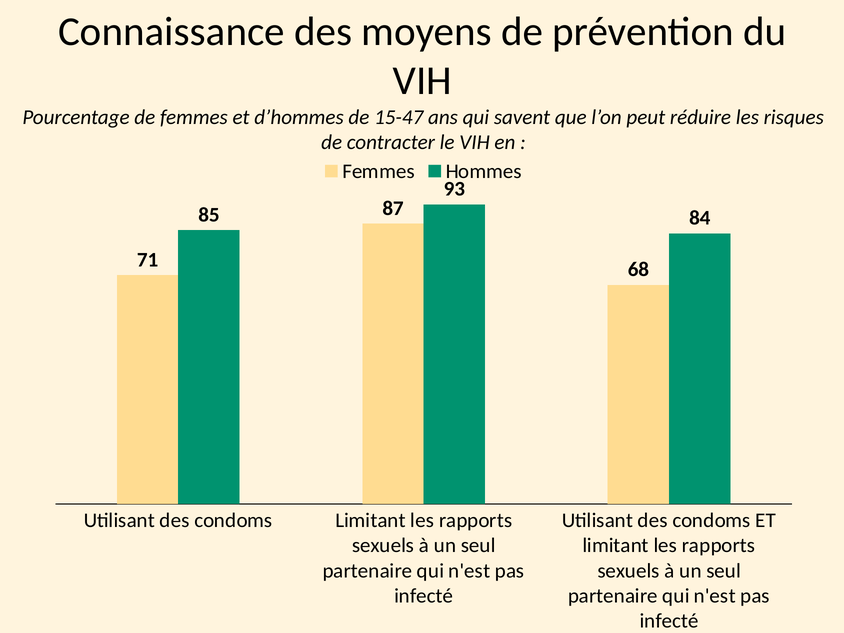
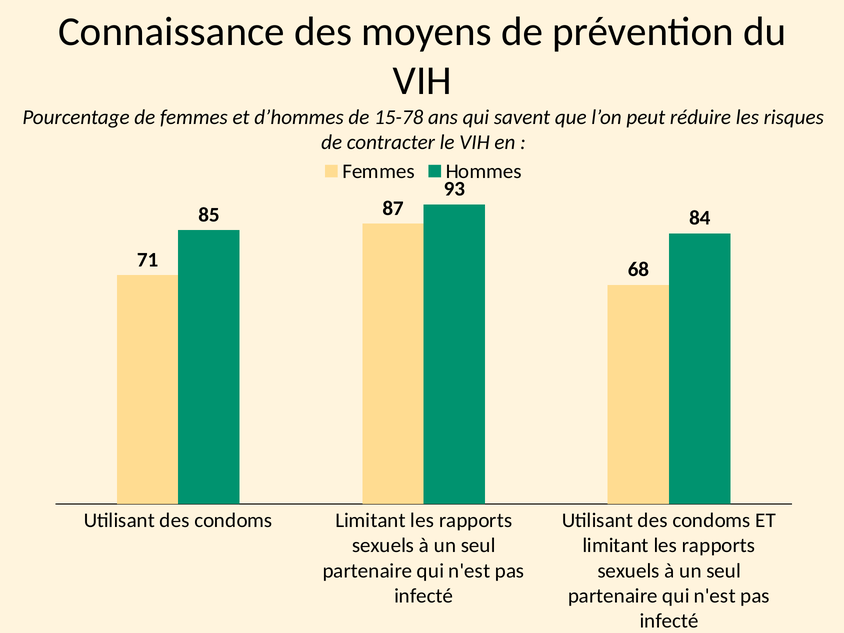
15-47: 15-47 -> 15-78
